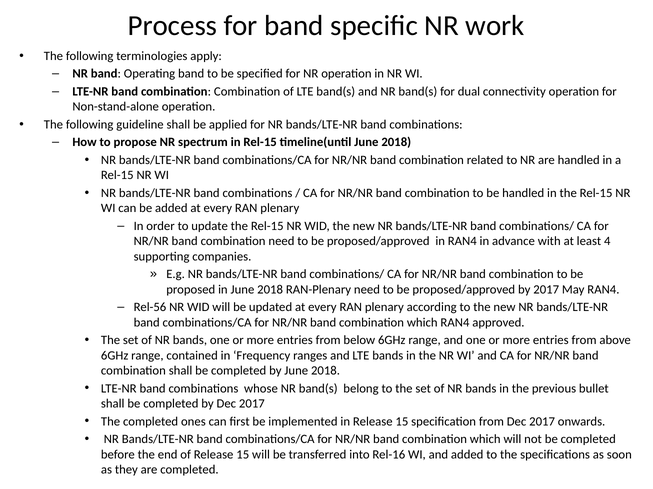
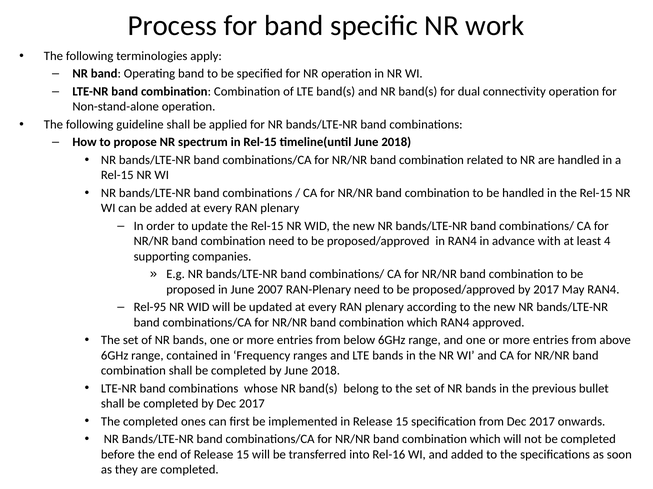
in June 2018: 2018 -> 2007
Rel-56: Rel-56 -> Rel-95
